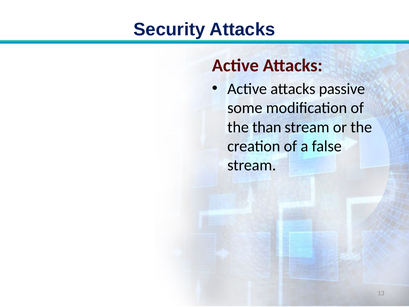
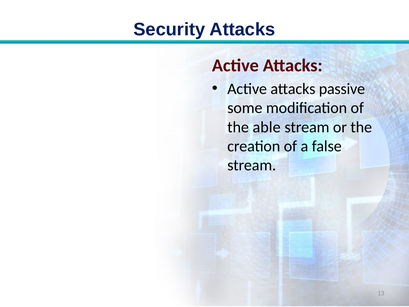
than: than -> able
